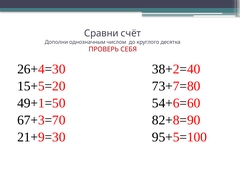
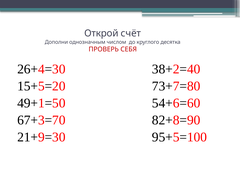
Сравни: Сравни -> Открой
